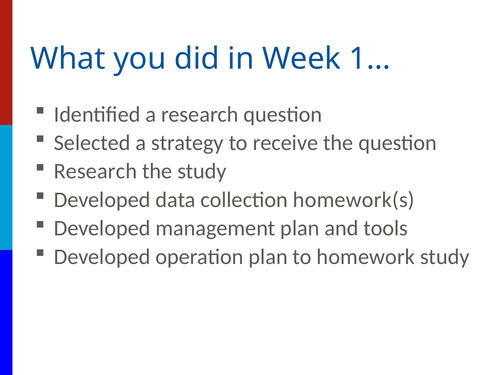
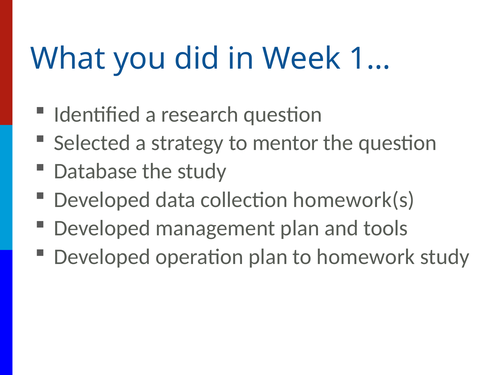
receive: receive -> mentor
Research at (95, 171): Research -> Database
